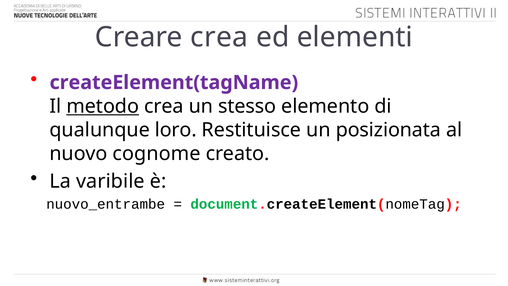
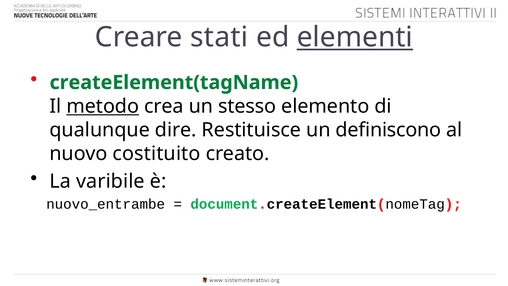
Creare crea: crea -> stati
elementi underline: none -> present
createElement(tagName colour: purple -> green
loro: loro -> dire
posizionata: posizionata -> definiscono
cognome: cognome -> costituito
